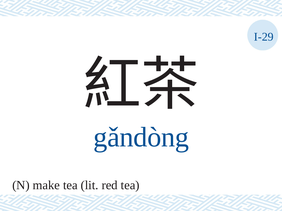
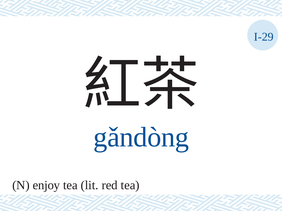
make: make -> enjoy
